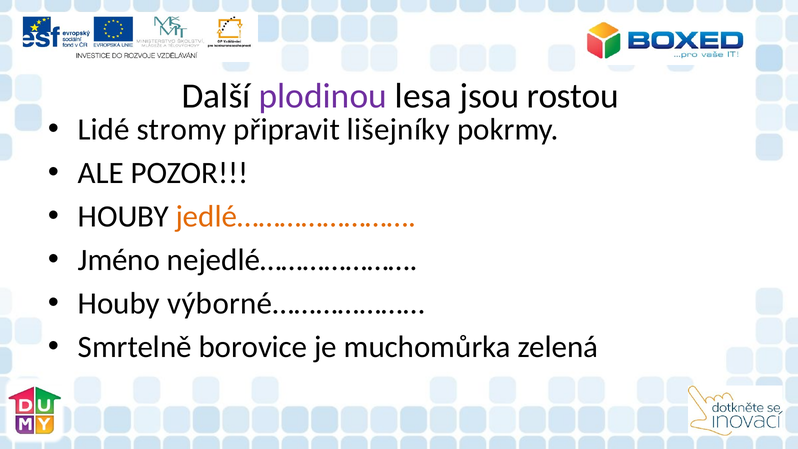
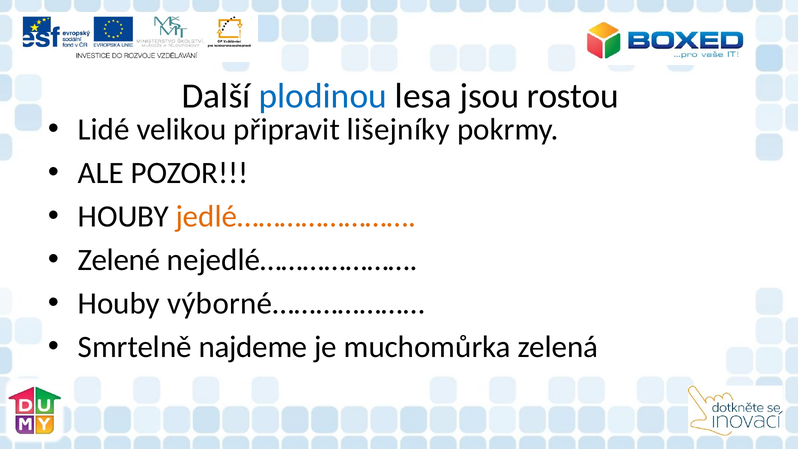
plodinou colour: purple -> blue
stromy: stromy -> velikou
Jméno: Jméno -> Zelené
borovice: borovice -> najdeme
